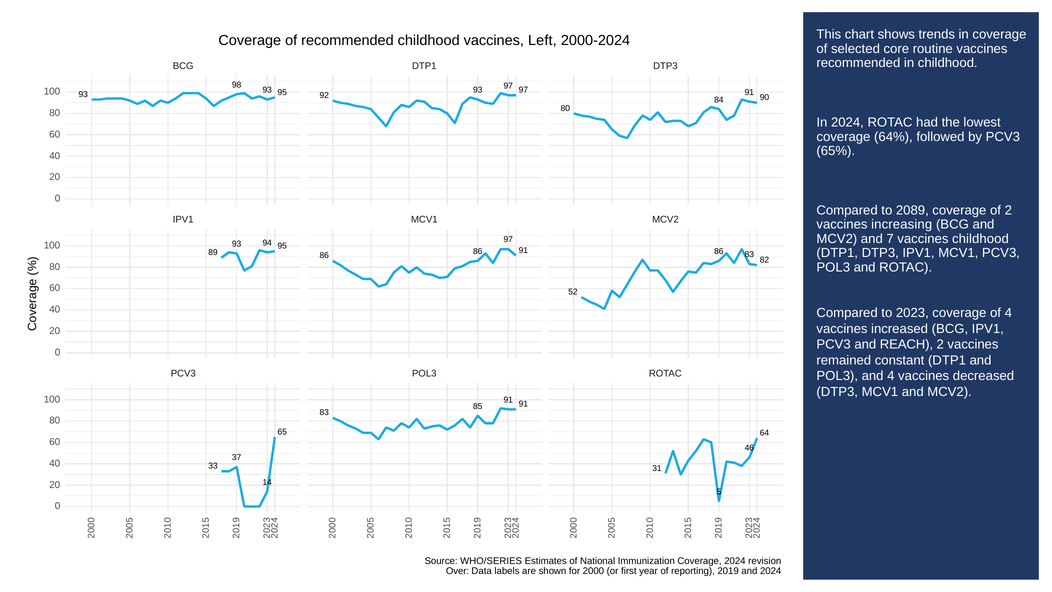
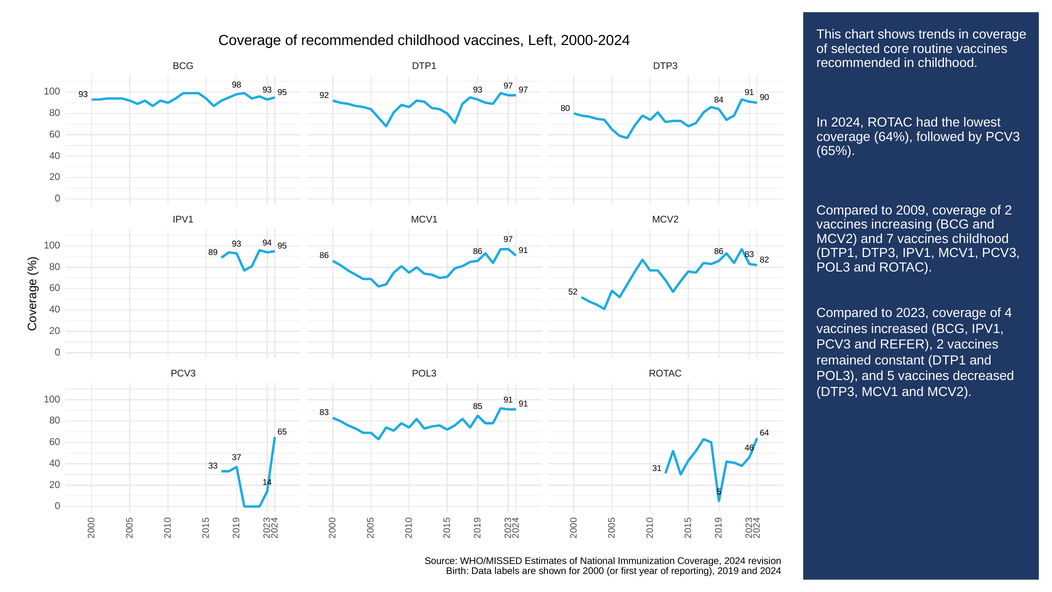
2089: 2089 -> 2009
REACH: REACH -> REFER
and 4: 4 -> 5
WHO/SERIES: WHO/SERIES -> WHO/MISSED
Over: Over -> Birth
